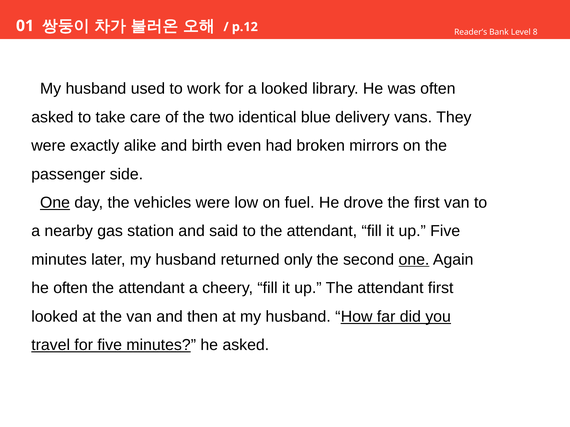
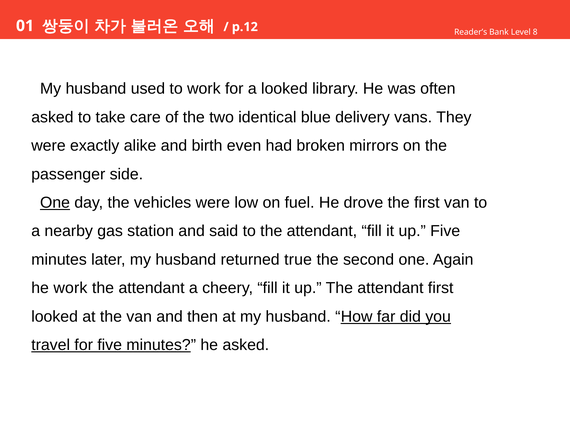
only: only -> true
one at (414, 260) underline: present -> none
he often: often -> work
